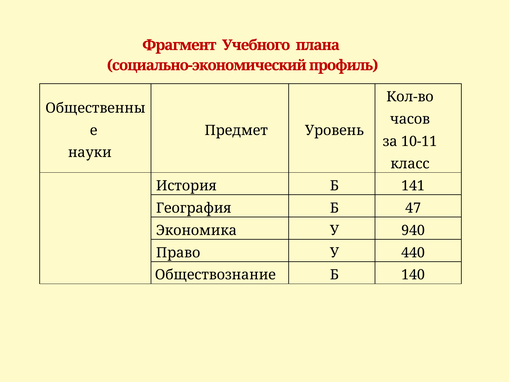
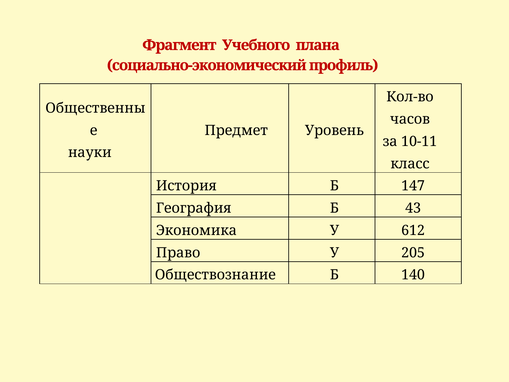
141: 141 -> 147
47: 47 -> 43
940: 940 -> 612
440: 440 -> 205
